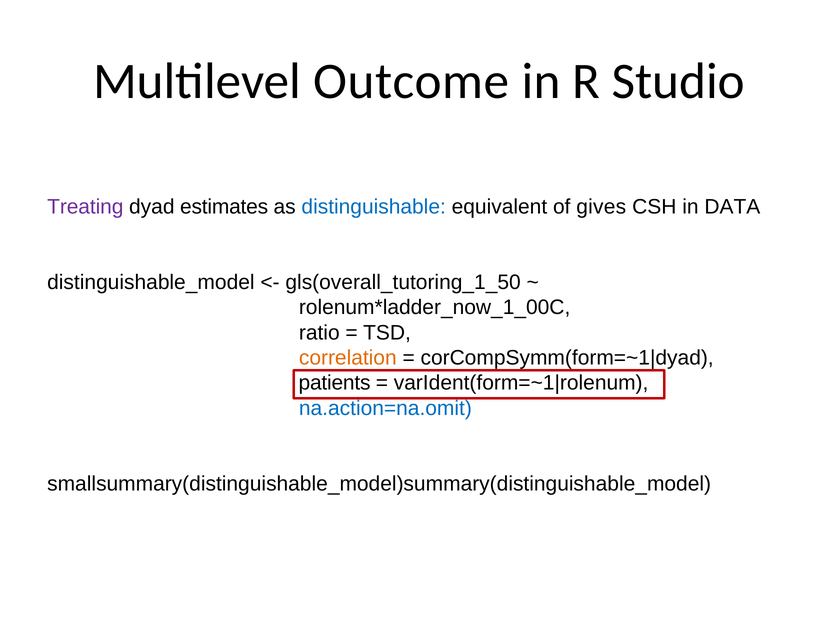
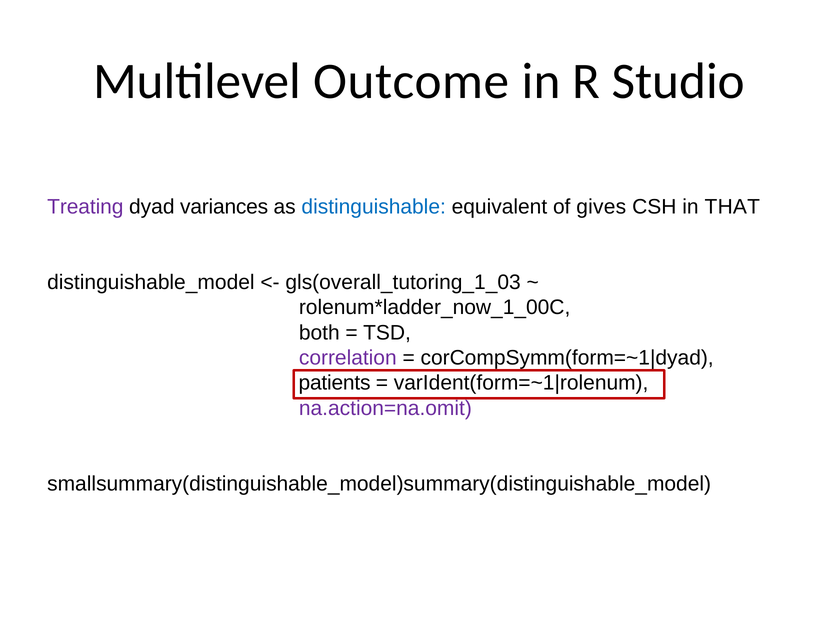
estimates: estimates -> variances
DATA: DATA -> THAT
gls(overall_tutoring_1_50: gls(overall_tutoring_1_50 -> gls(overall_tutoring_1_03
ratio: ratio -> both
correlation colour: orange -> purple
na.action=na.omit colour: blue -> purple
